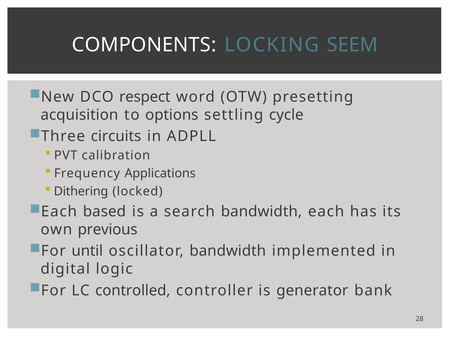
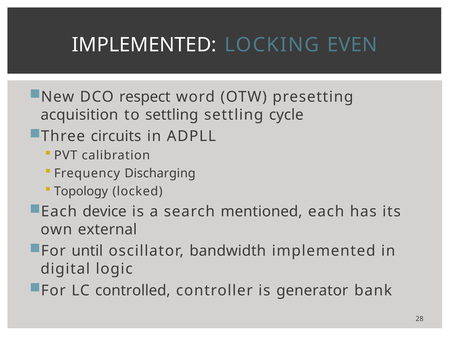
COMPONENTS at (144, 45): COMPONENTS -> IMPLEMENTED
SEEM: SEEM -> EVEN
to options: options -> settling
Applications: Applications -> Discharging
Dithering: Dithering -> Topology
based: based -> device
search bandwidth: bandwidth -> mentioned
previous: previous -> external
